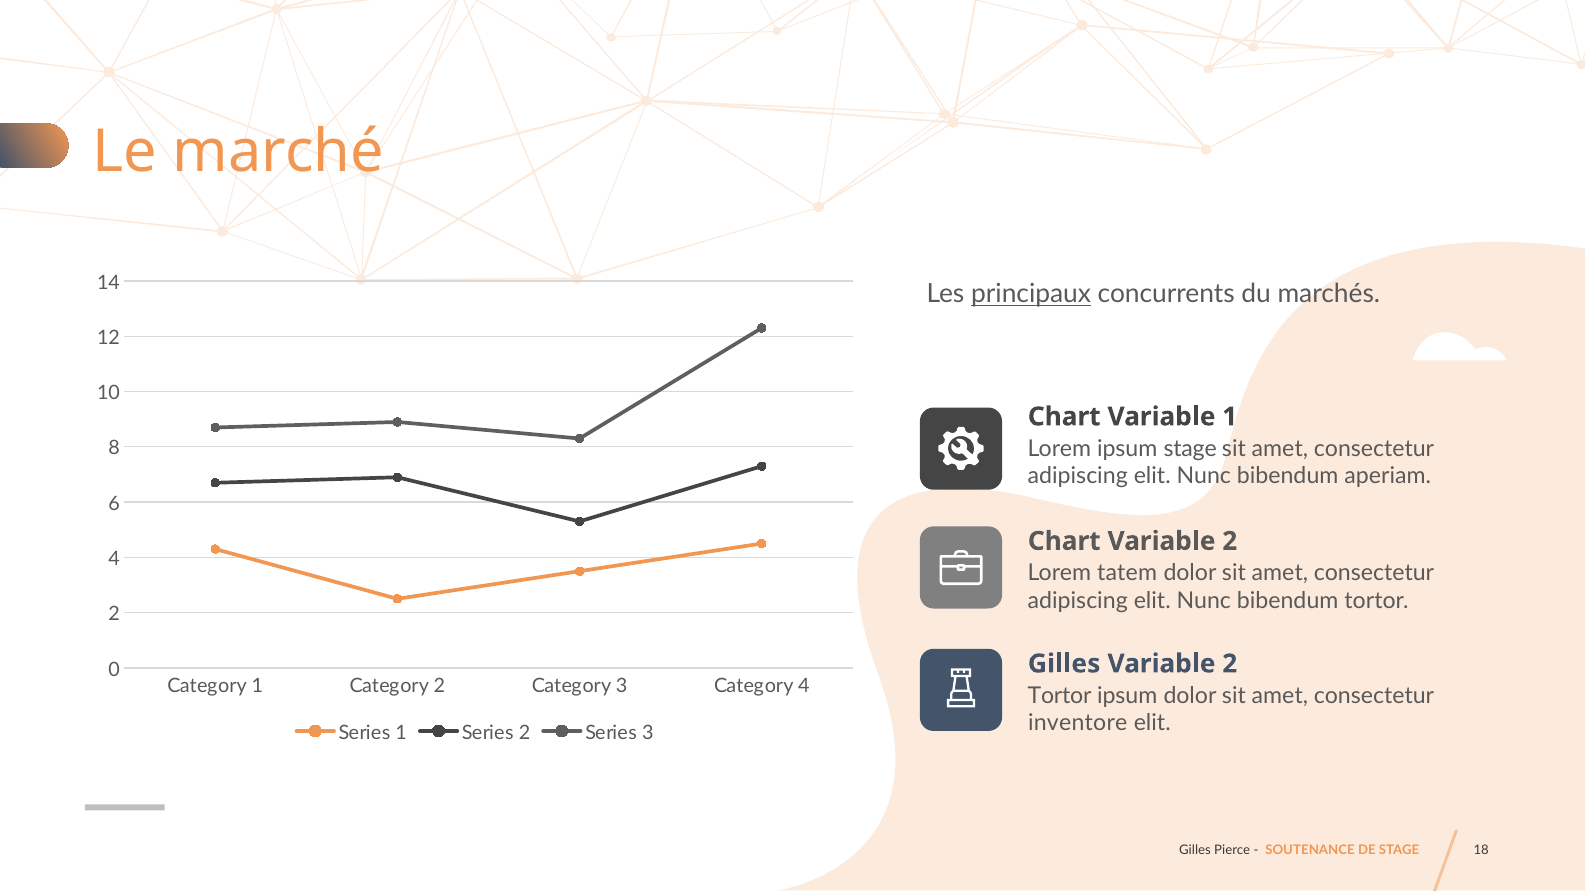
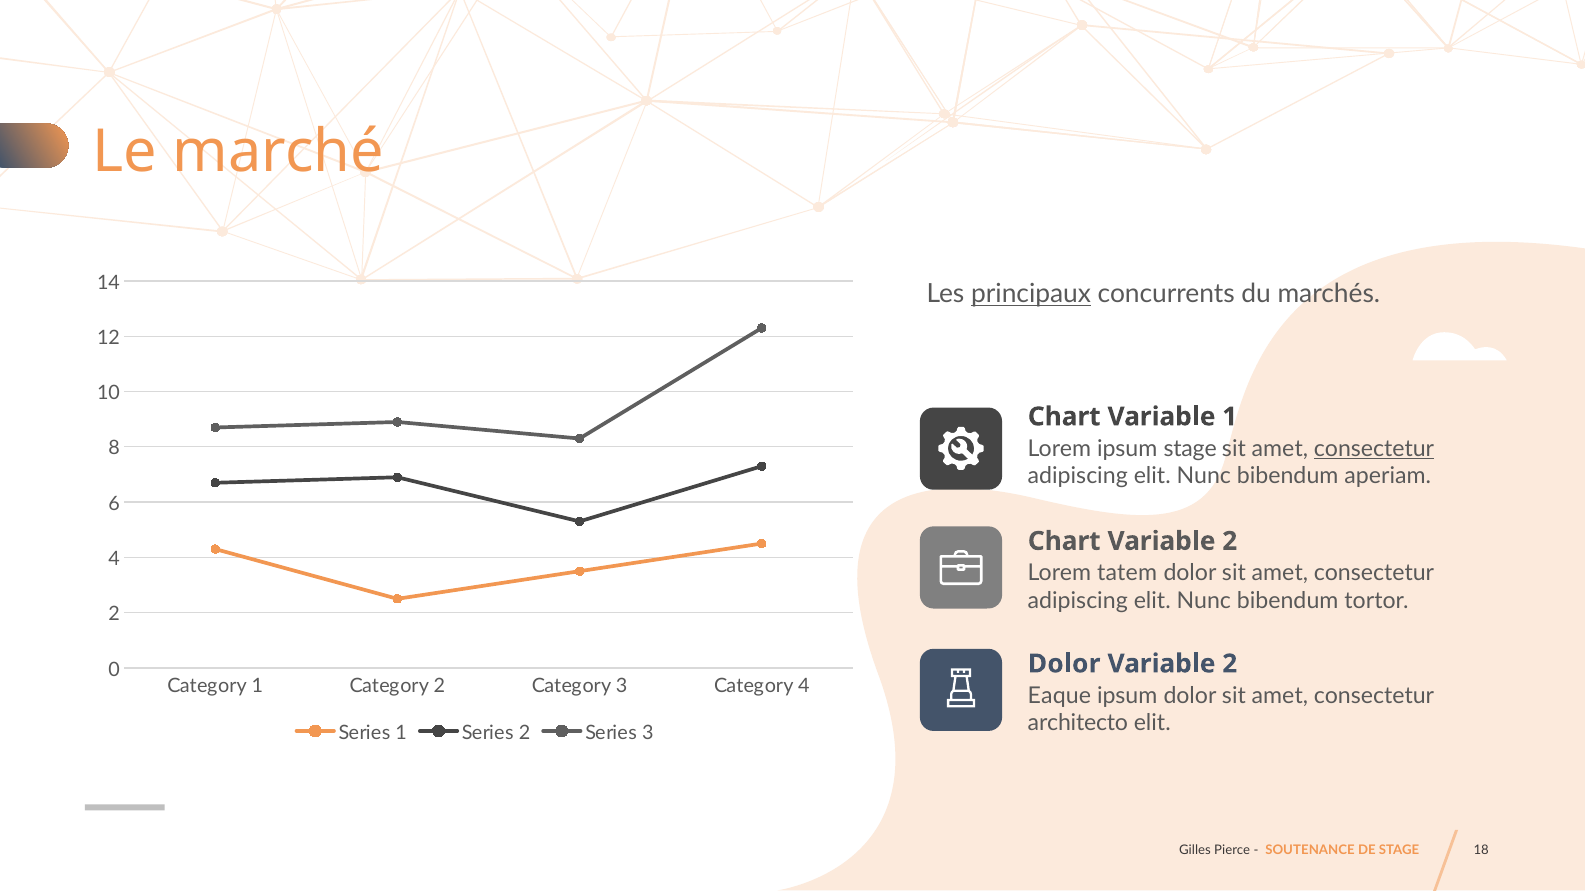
consectetur at (1374, 449) underline: none -> present
Gilles at (1064, 664): Gilles -> Dolor
Tortor at (1060, 696): Tortor -> Eaque
inventore: inventore -> architecto
